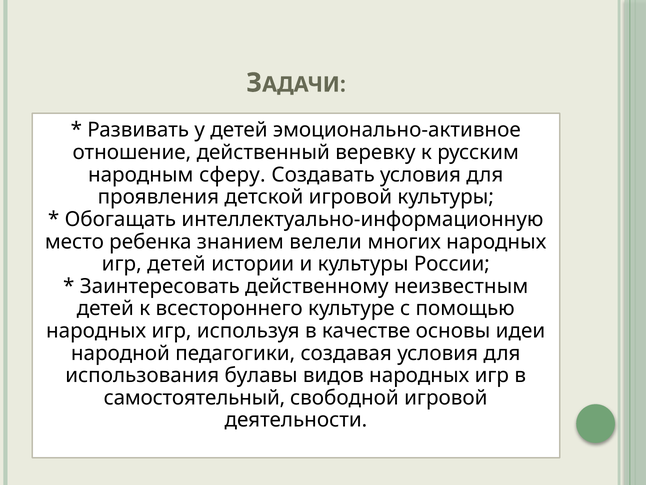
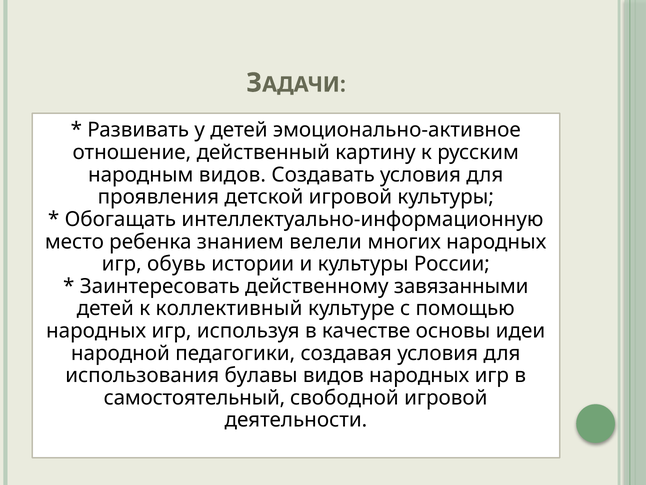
веревку: веревку -> картину
народным сферу: сферу -> видов
игр детей: детей -> обувь
неизвестным: неизвестным -> завязанными
всестороннего: всестороннего -> коллективный
